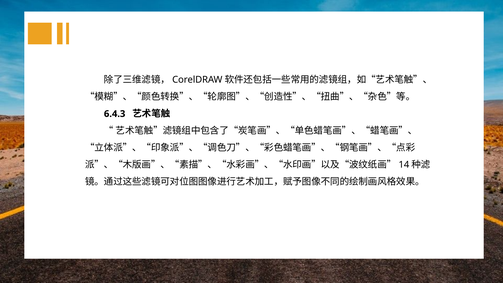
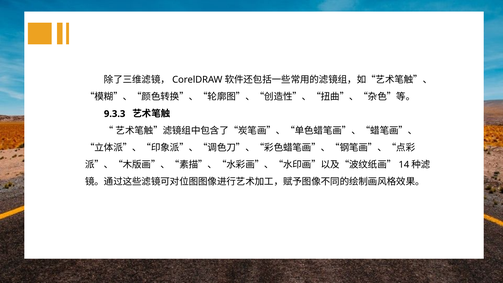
6.4.3: 6.4.3 -> 9.3.3
